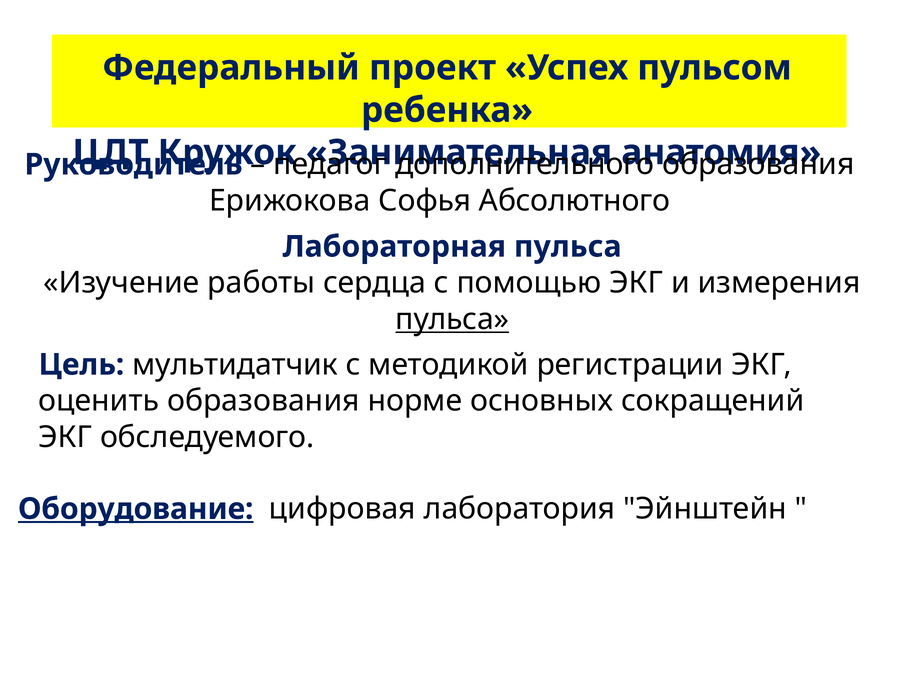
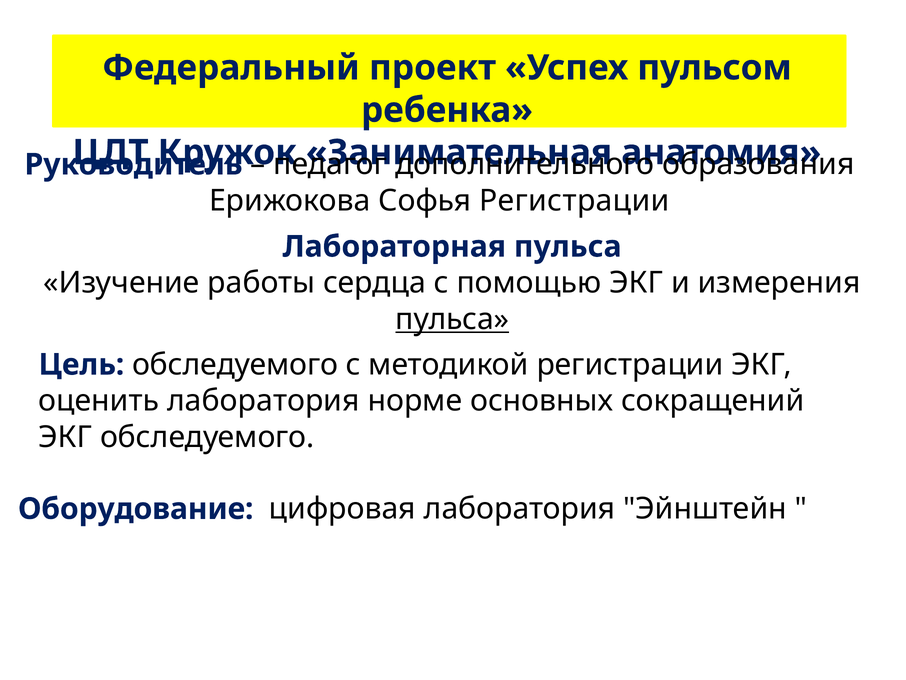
Софья Абсолютного: Абсолютного -> Регистрации
Цель мультидатчик: мультидатчик -> обследуемого
оценить образования: образования -> лаборатория
Оборудование underline: present -> none
